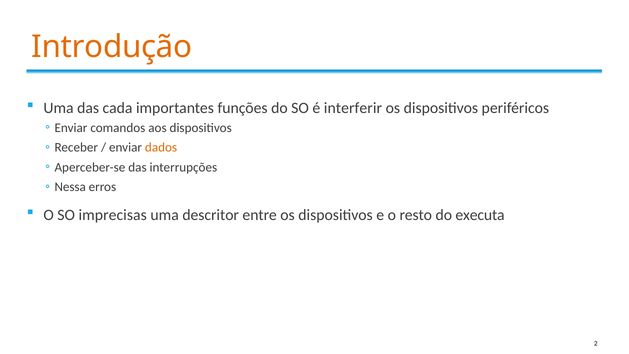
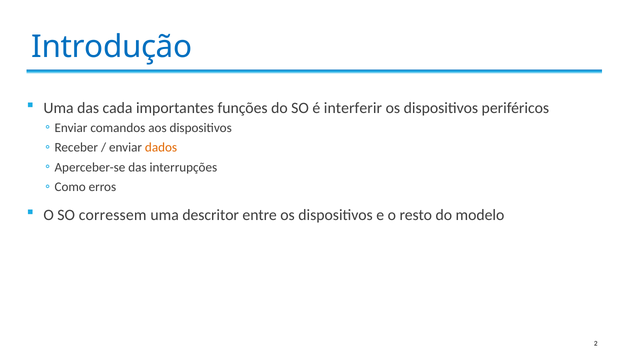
Introdução colour: orange -> blue
Nessa: Nessa -> Como
imprecisas: imprecisas -> corressem
executa: executa -> modelo
